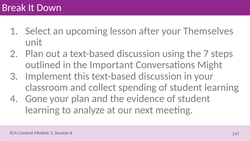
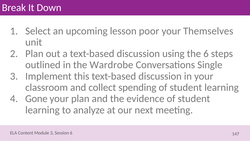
after: after -> poor
the 7: 7 -> 6
Important: Important -> Wardrobe
Might: Might -> Single
